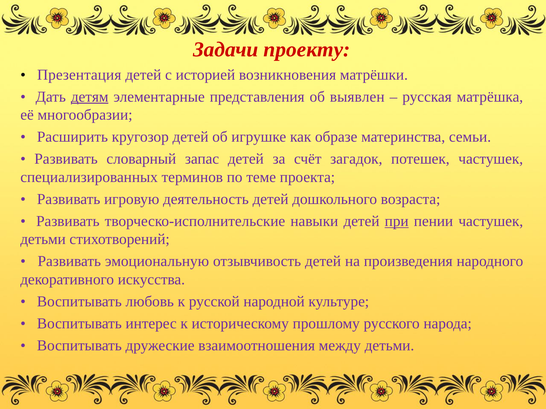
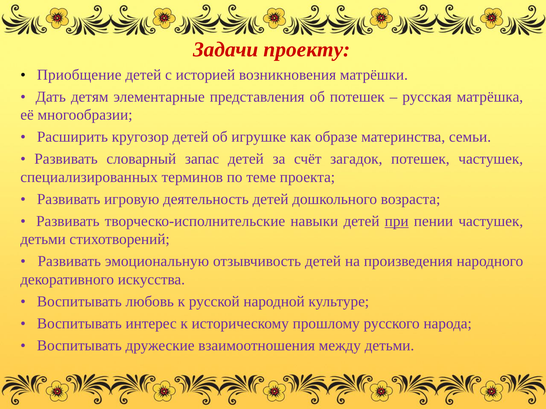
Презентация: Презентация -> Приобщение
детям underline: present -> none
об выявлен: выявлен -> потешек
